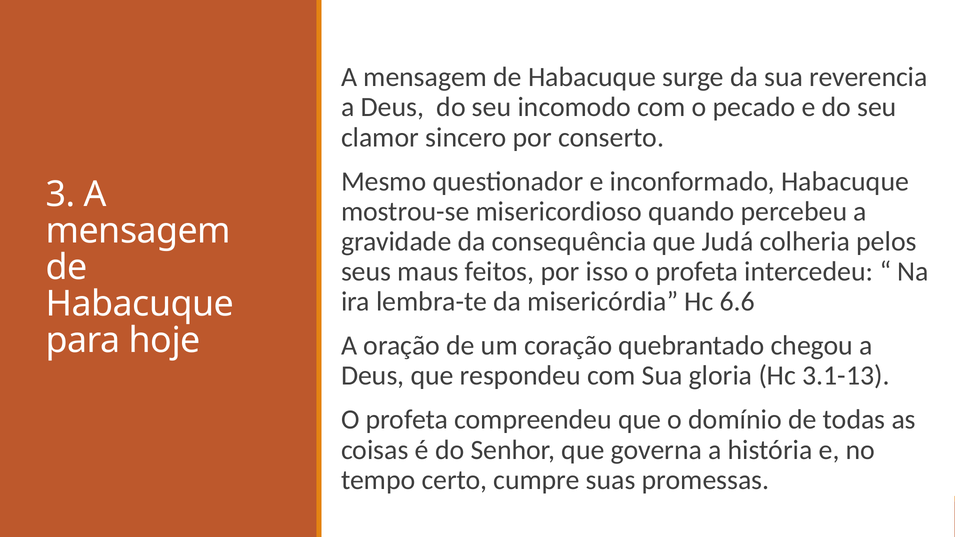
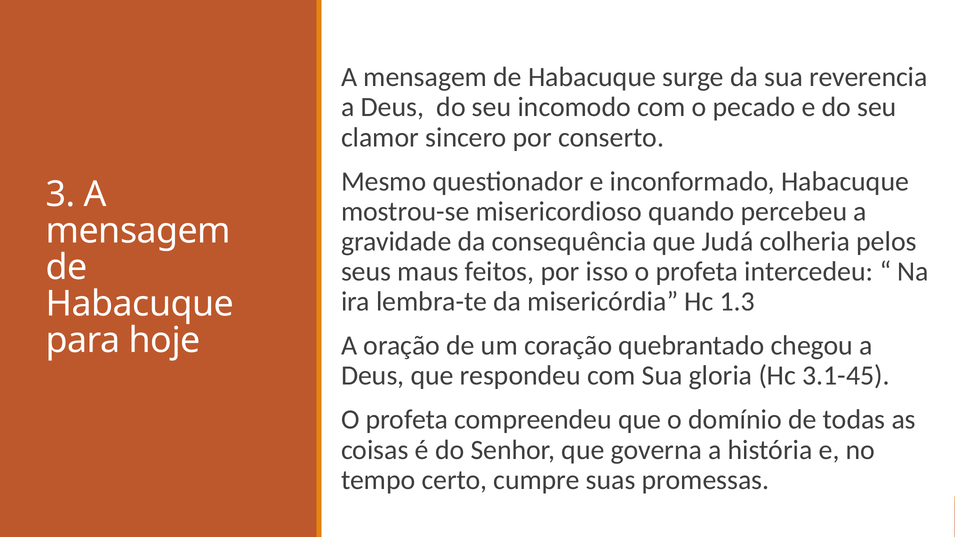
6.6: 6.6 -> 1.3
3.1-13: 3.1-13 -> 3.1-45
